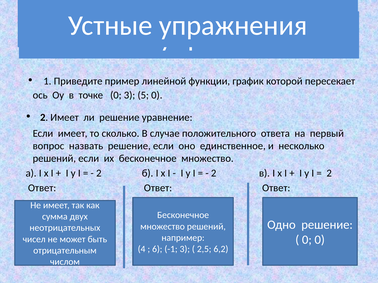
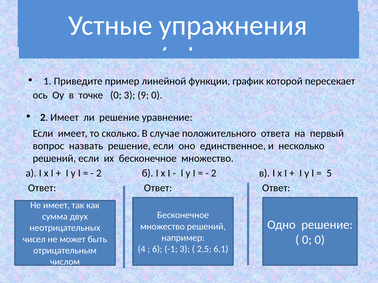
5: 5 -> 9
2 at (329, 173): 2 -> 5
6,2: 6,2 -> 6,1
